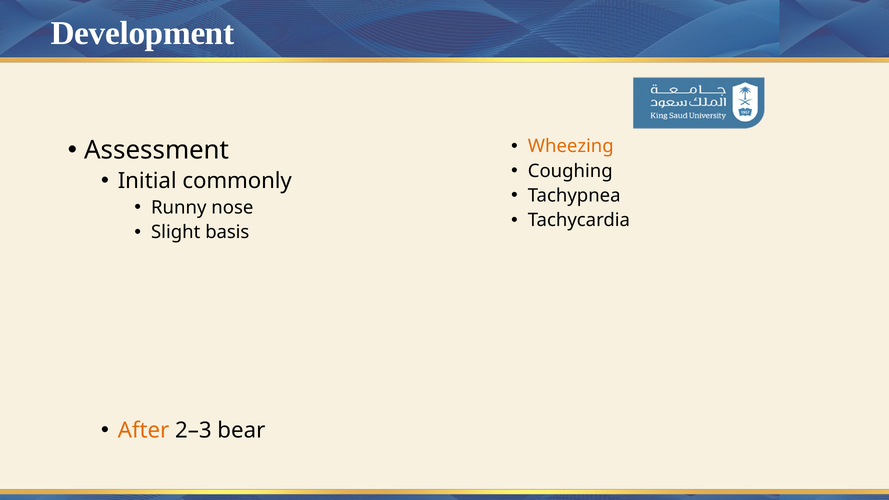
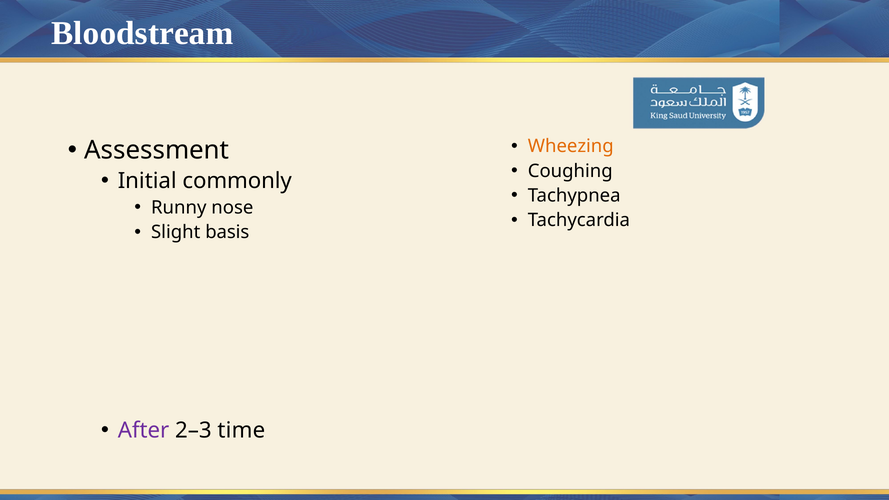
Development: Development -> Bloodstream
After colour: orange -> purple
bear: bear -> time
